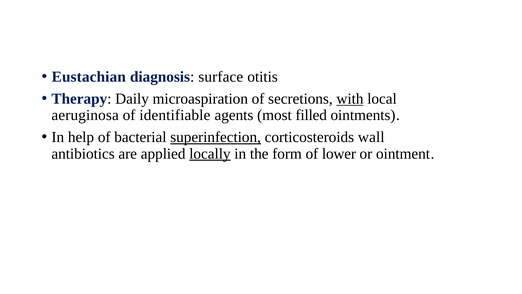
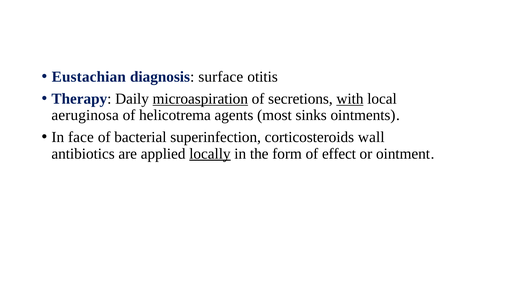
microaspiration underline: none -> present
identifiable: identifiable -> helicotrema
filled: filled -> sinks
help: help -> face
superinfection underline: present -> none
lower: lower -> effect
